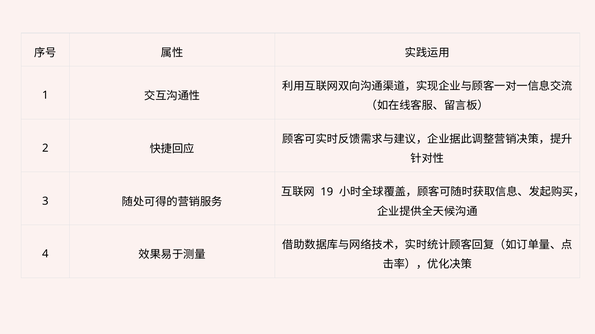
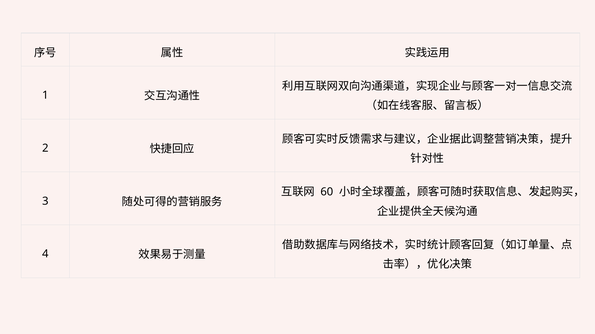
19: 19 -> 60
